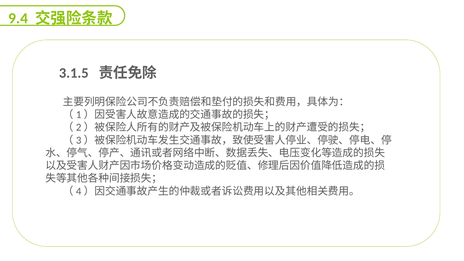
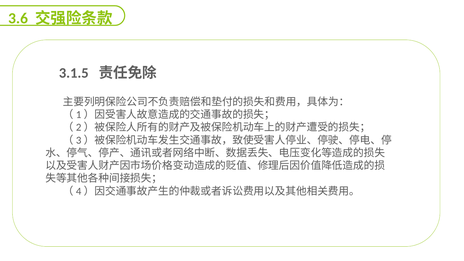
9.4: 9.4 -> 3.6
